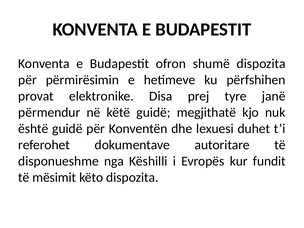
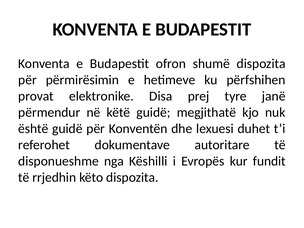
mësimit: mësimit -> rrjedhin
